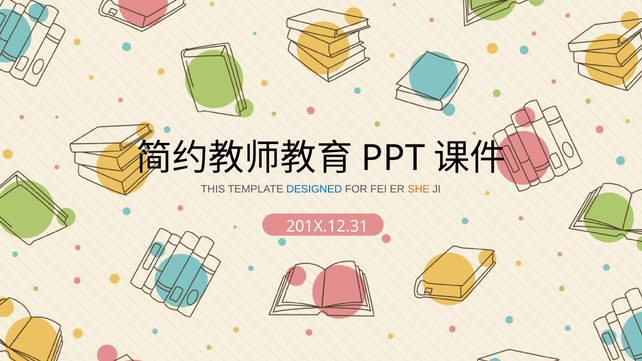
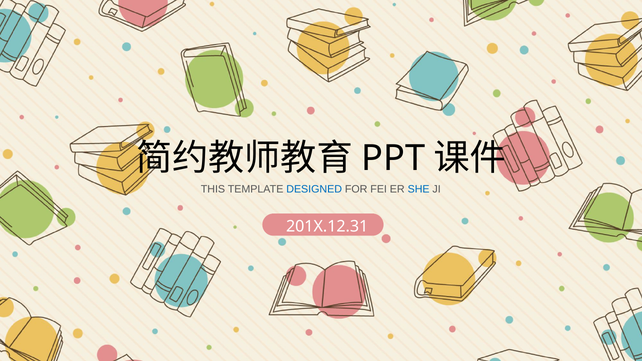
SHE colour: orange -> blue
